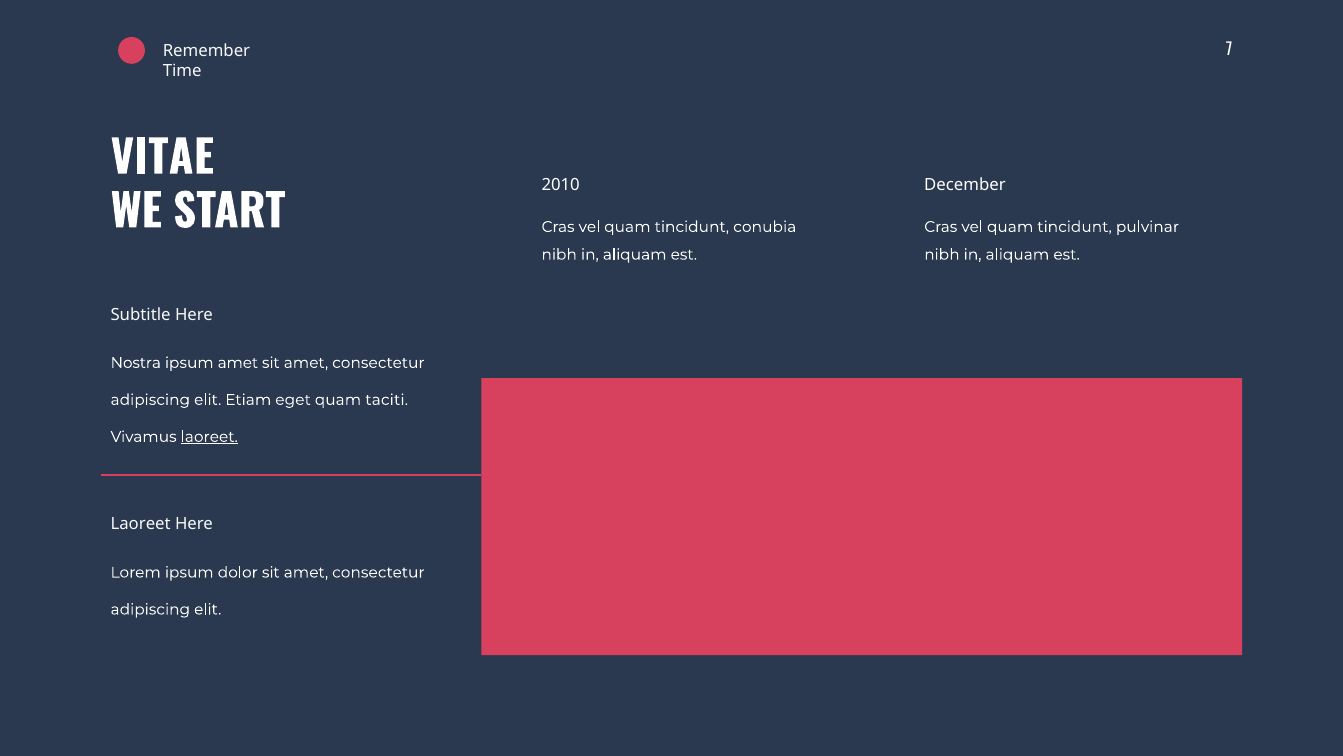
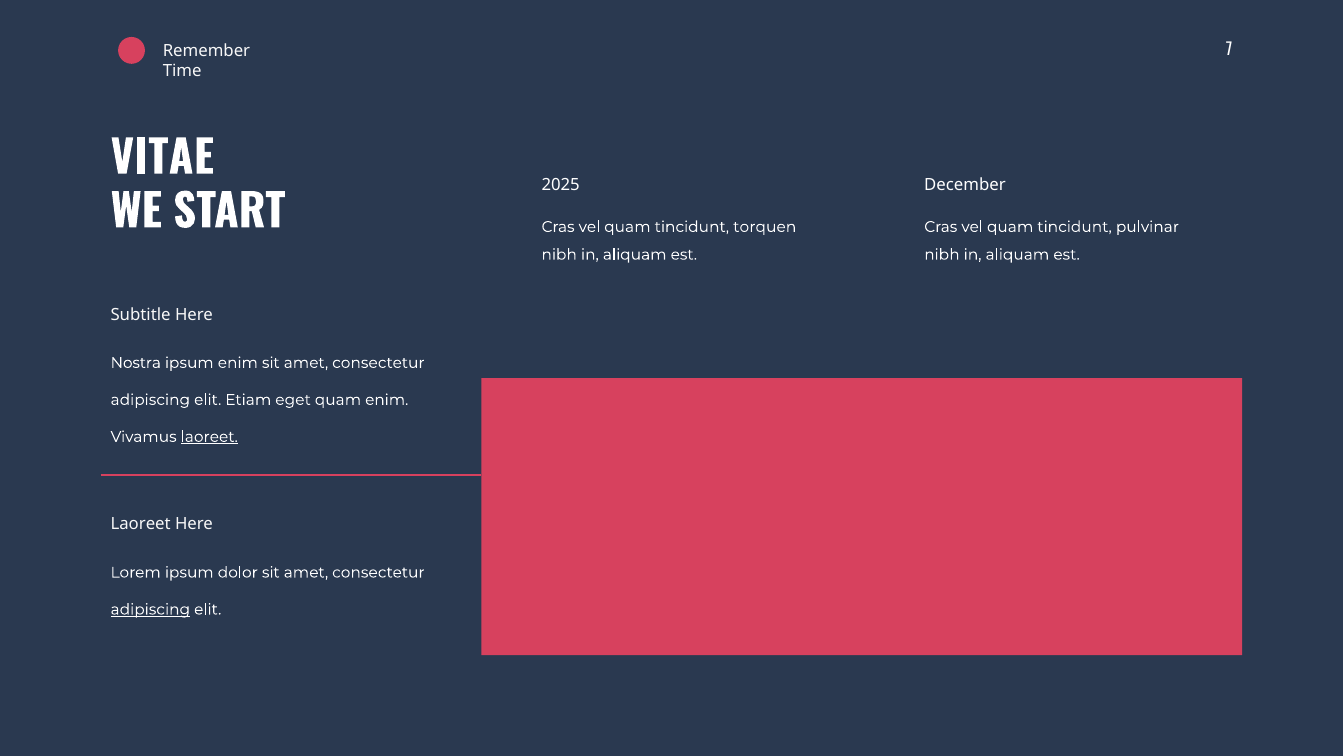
2010: 2010 -> 2025
conubia: conubia -> torquen
ipsum amet: amet -> enim
quam taciti: taciti -> enim
adipiscing at (150, 609) underline: none -> present
